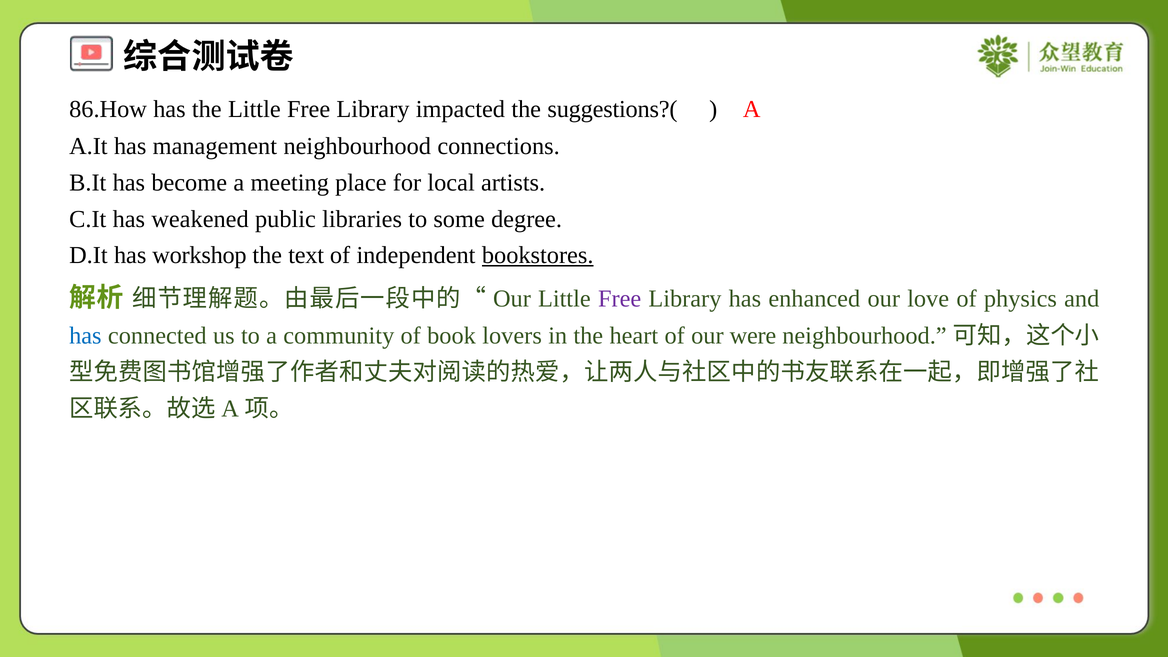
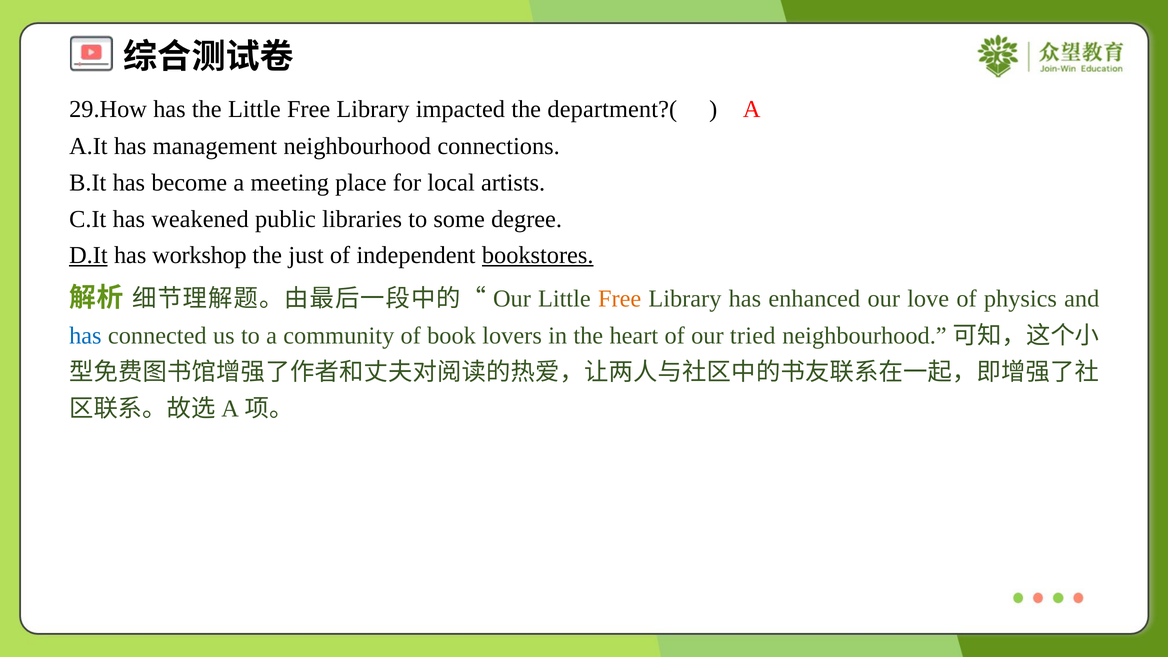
86.How: 86.How -> 29.How
suggestions?(: suggestions?( -> department?(
D.It underline: none -> present
text: text -> just
Free at (620, 299) colour: purple -> orange
were: were -> tried
